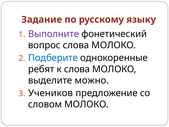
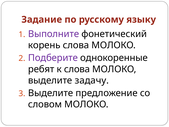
вопрос: вопрос -> корень
Подберите colour: blue -> purple
можно: можно -> задачу
Учеников at (51, 93): Учеников -> Выделите
